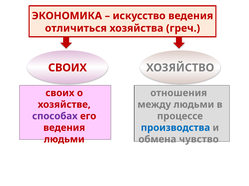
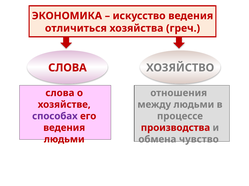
СВОИХ at (67, 68): СВОИХ -> СЛОВА
своих at (60, 93): своих -> слова
производства colour: blue -> red
